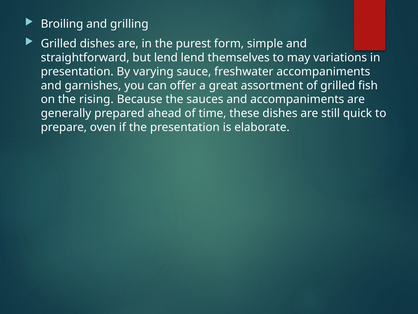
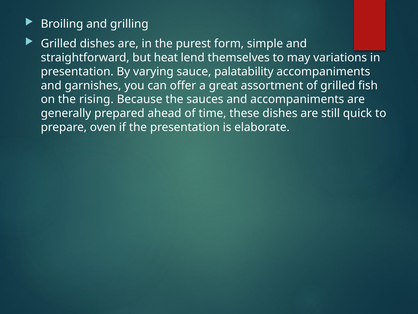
but lend: lend -> heat
freshwater: freshwater -> palatability
